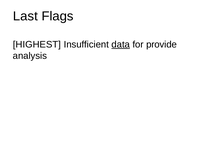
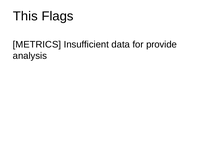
Last: Last -> This
HIGHEST: HIGHEST -> METRICS
data underline: present -> none
